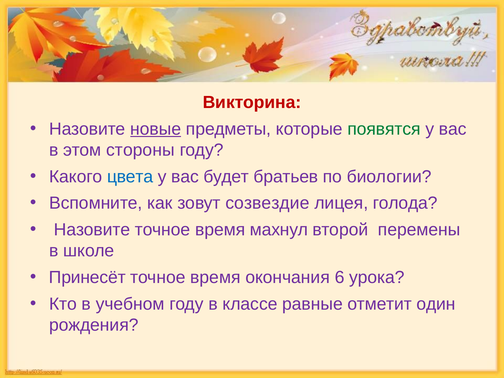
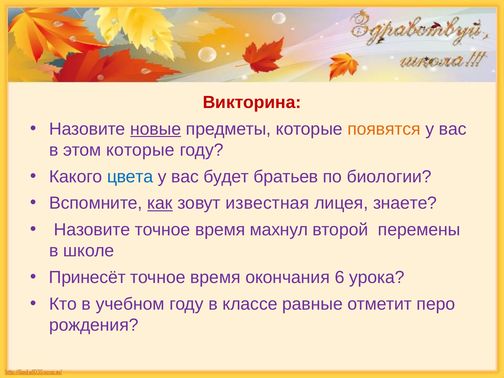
появятся colour: green -> orange
этом стороны: стороны -> которые
как underline: none -> present
созвездие: созвездие -> известная
голода: голода -> знаете
один: один -> перо
